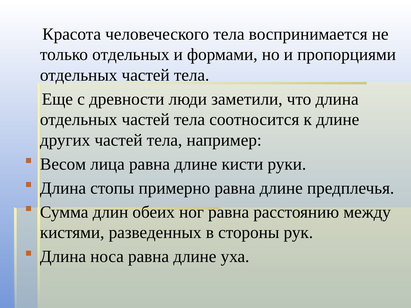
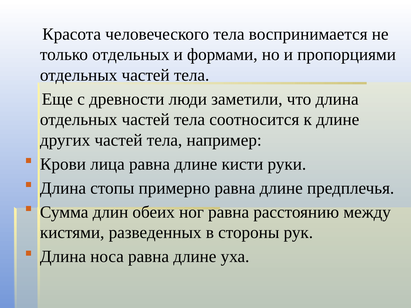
Весом: Весом -> Крови
